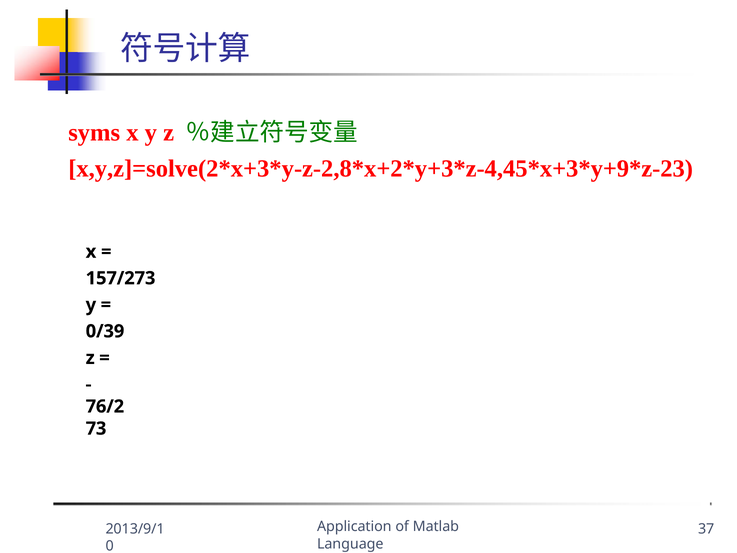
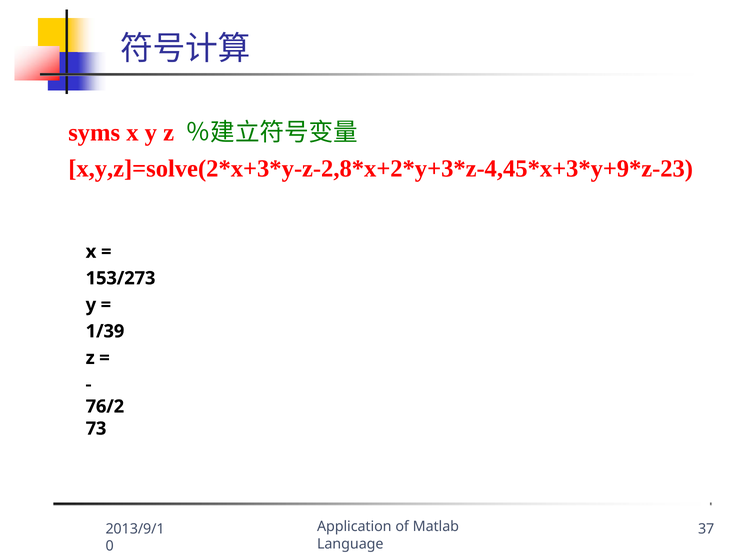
157/273: 157/273 -> 153/273
0/39: 0/39 -> 1/39
